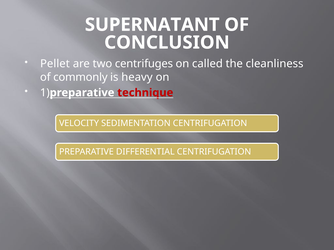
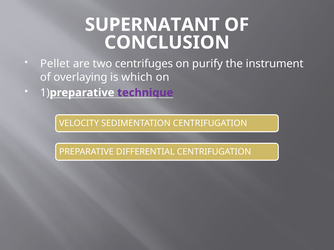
called: called -> purify
cleanliness: cleanliness -> instrument
commonly: commonly -> overlaying
heavy: heavy -> which
technique colour: red -> purple
